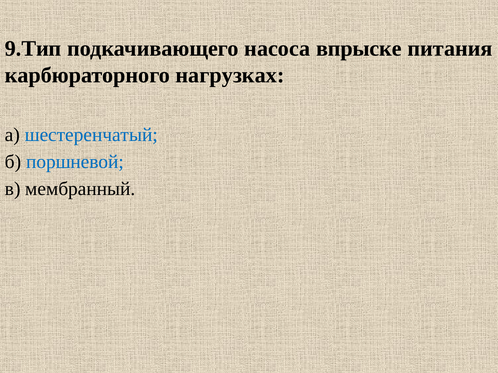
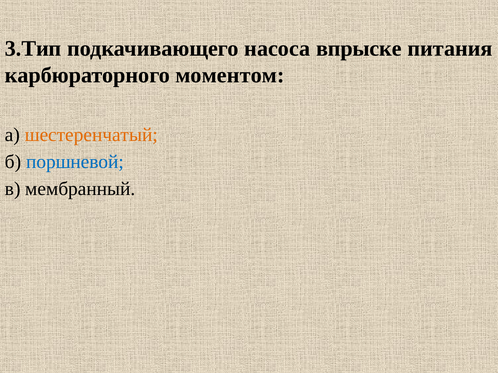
9.Тип: 9.Тип -> 3.Тип
нагрузках: нагрузках -> моментом
шестеренчатый colour: blue -> orange
